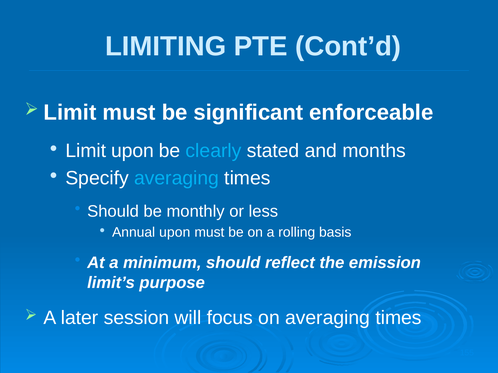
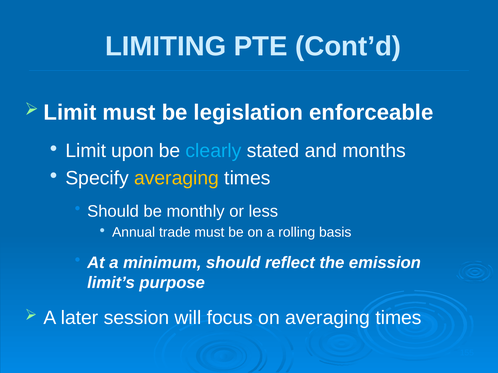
significant: significant -> legislation
averaging at (177, 178) colour: light blue -> yellow
Annual upon: upon -> trade
